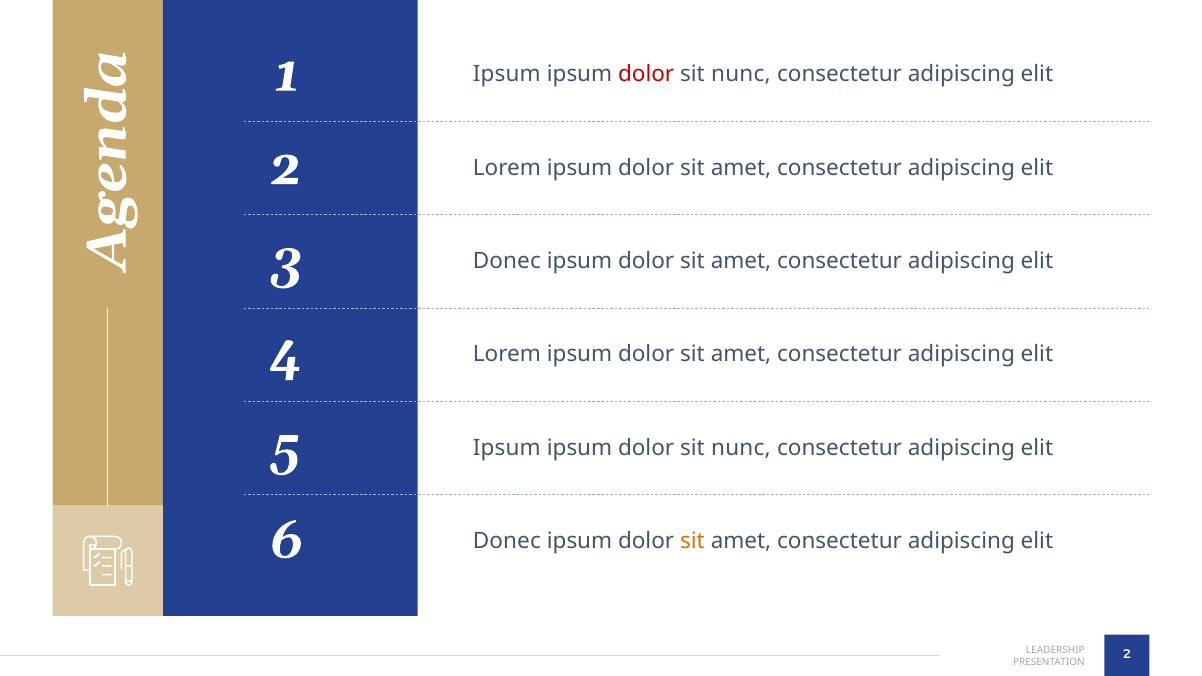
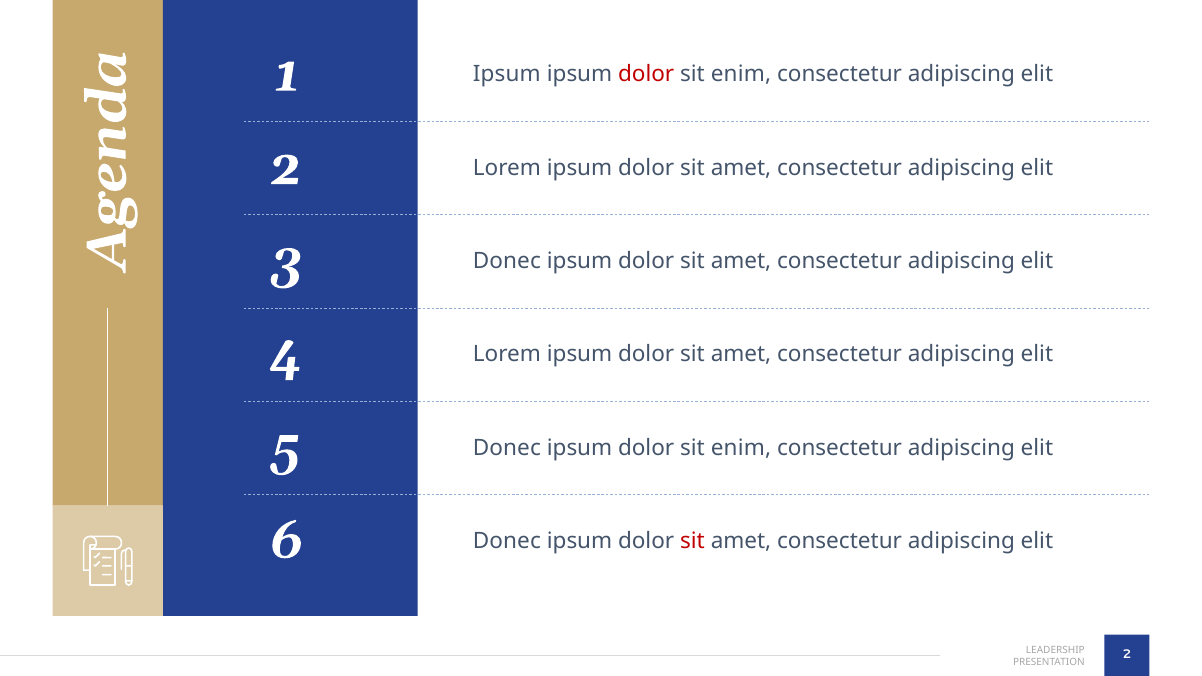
nunc at (741, 74): nunc -> enim
5 Ipsum: Ipsum -> Donec
nunc at (741, 448): nunc -> enim
sit at (692, 541) colour: orange -> red
